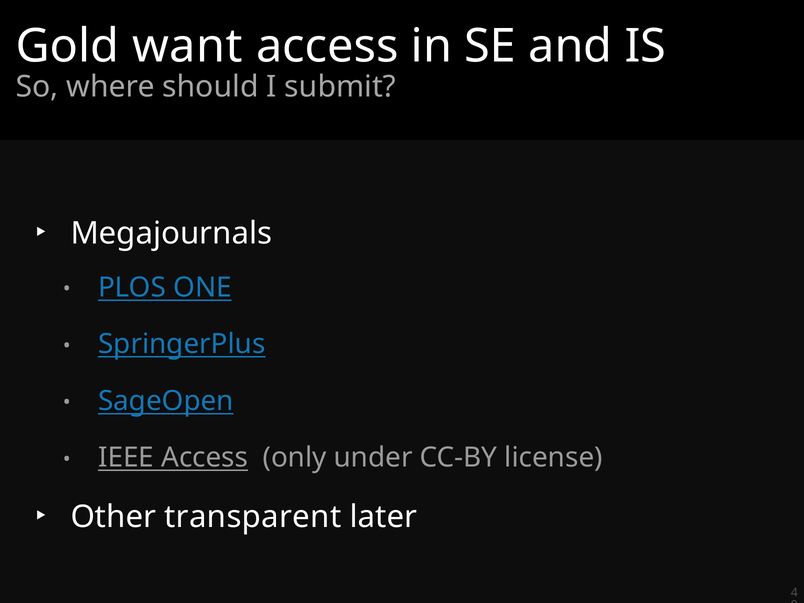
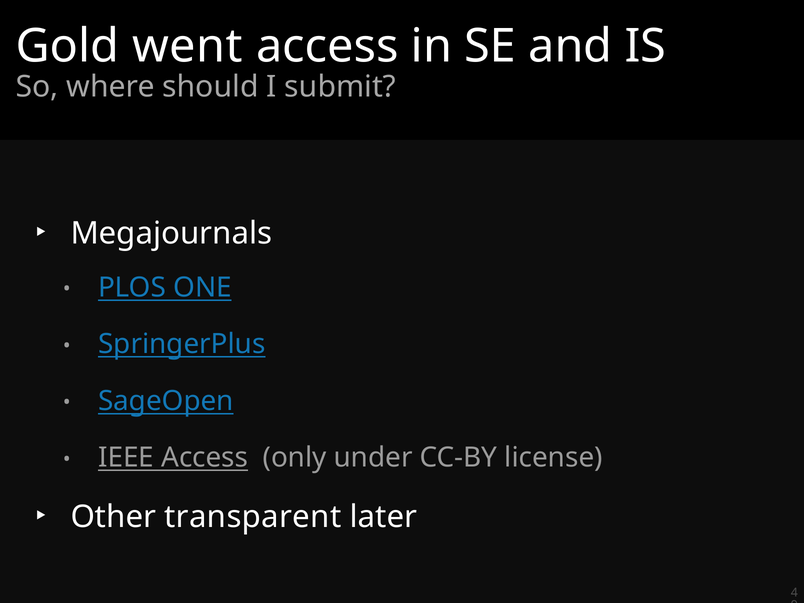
want: want -> went
